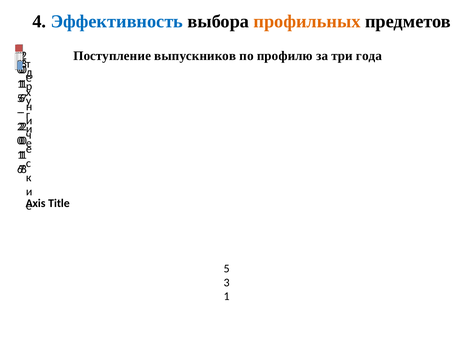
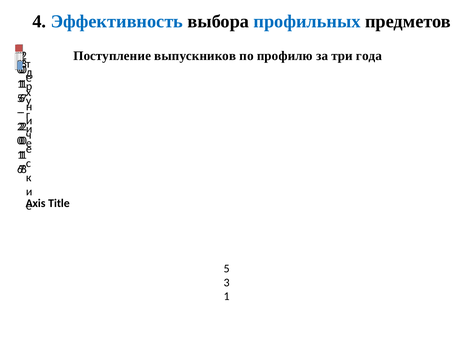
профильных colour: orange -> blue
